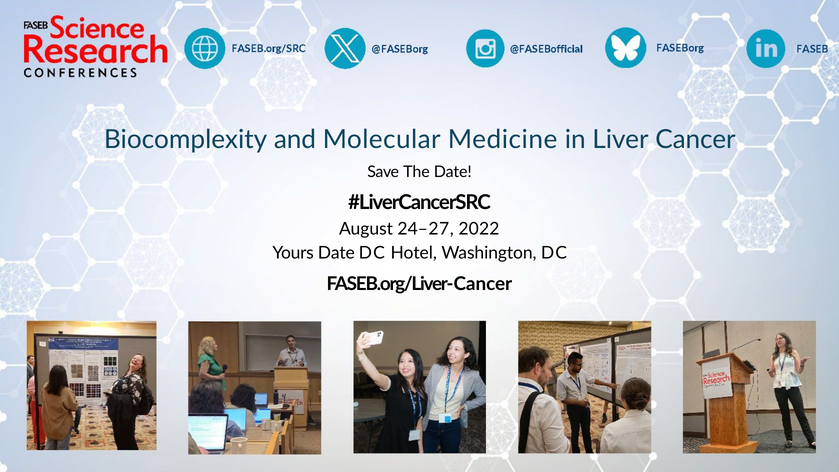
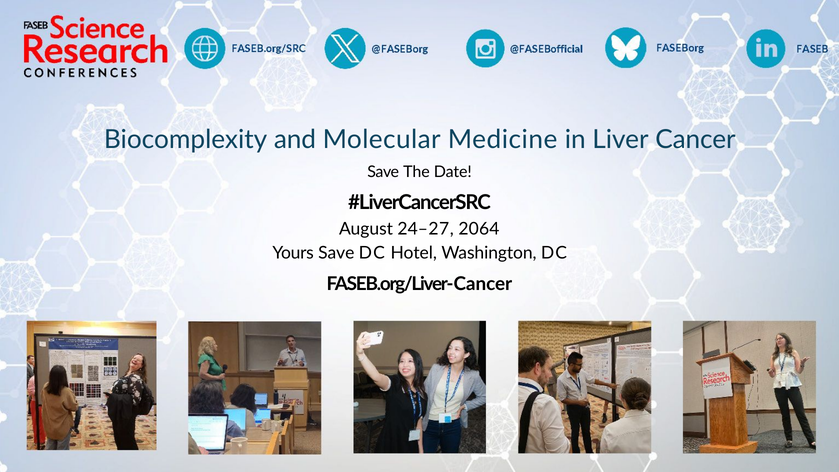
2022: 2022 -> 2064
Yours Date: Date -> Save
